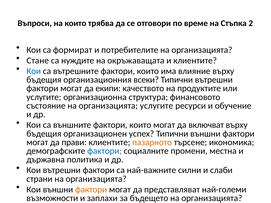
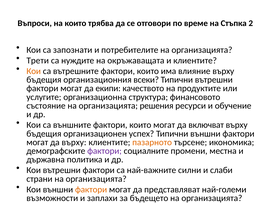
формират: формират -> запознати
Стане: Стане -> Трети
Кои at (34, 71) colour: blue -> orange
организацията услугите: услугите -> решения
да прави: прави -> върху
фактори at (105, 151) colour: blue -> purple
